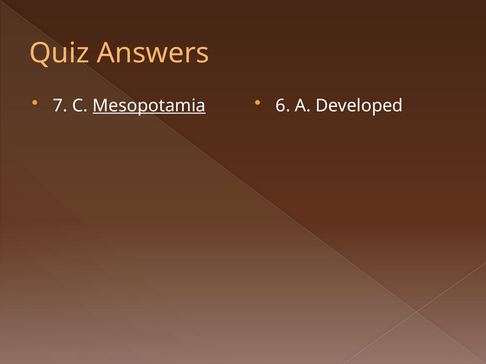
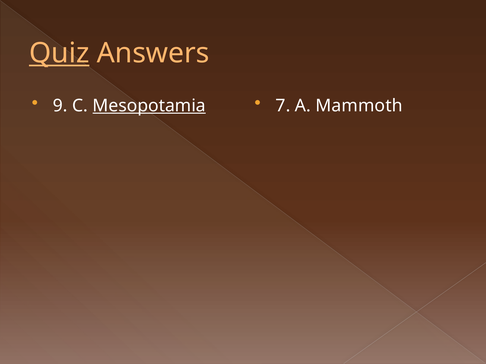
Quiz underline: none -> present
7: 7 -> 9
6: 6 -> 7
Developed: Developed -> Mammoth
